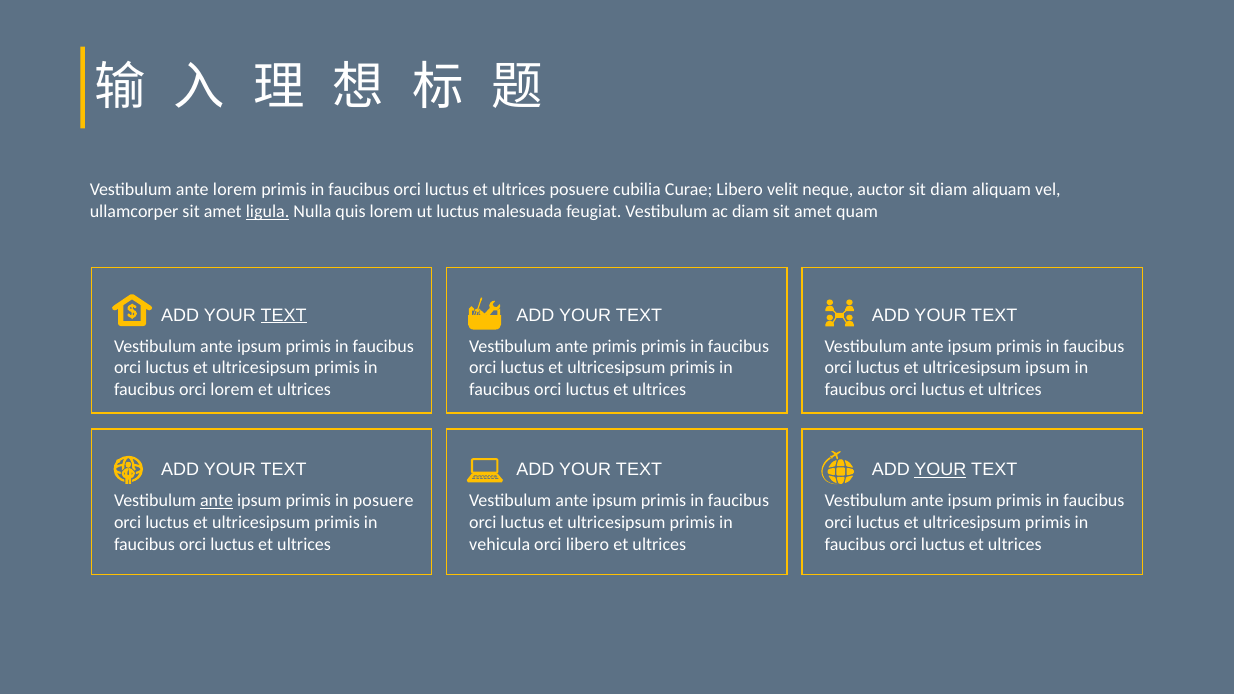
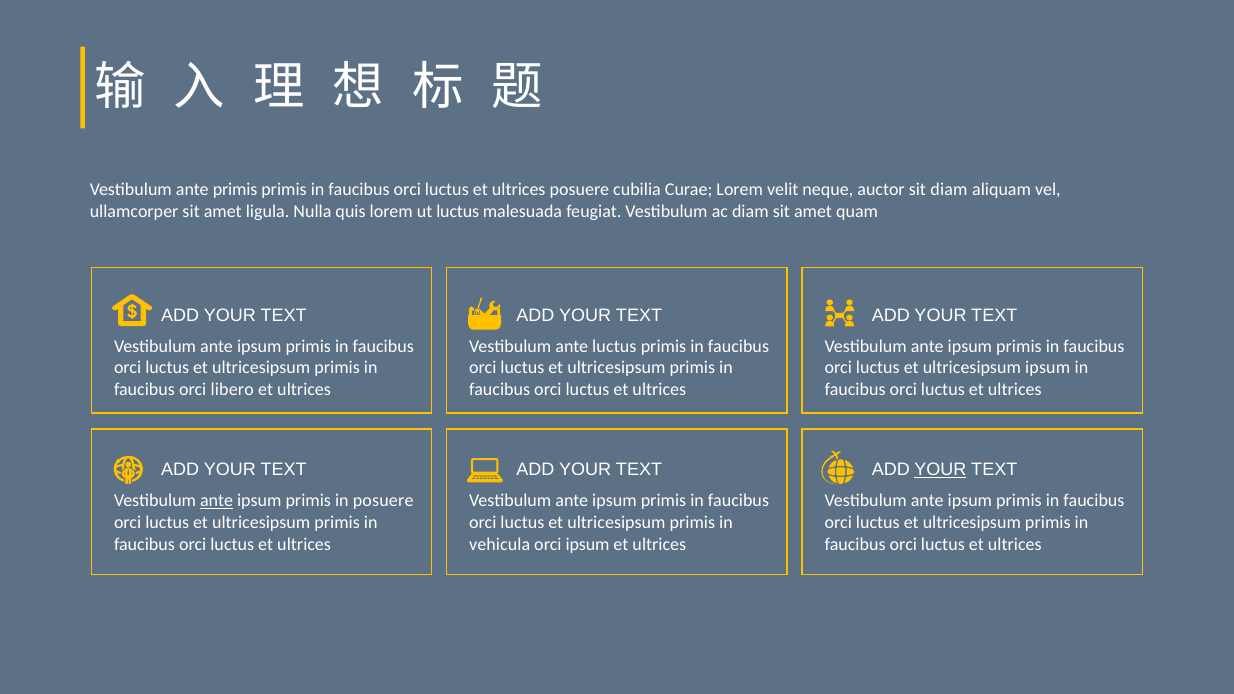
ante lorem: lorem -> primis
Curae Libero: Libero -> Lorem
ligula underline: present -> none
TEXT at (284, 315) underline: present -> none
ante primis: primis -> luctus
orci lorem: lorem -> libero
orci libero: libero -> ipsum
